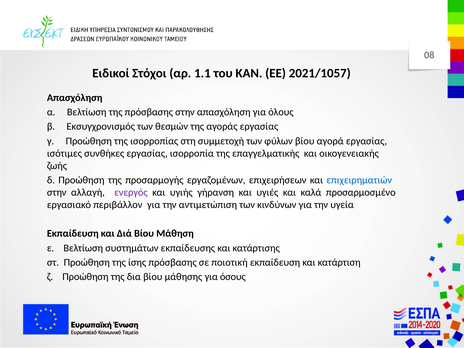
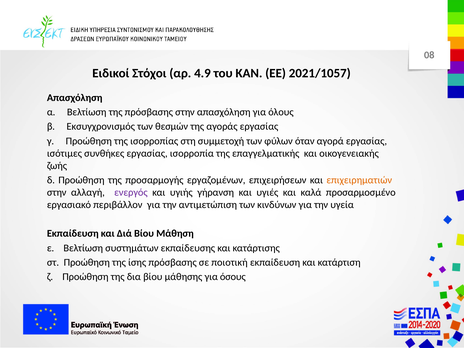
1.1: 1.1 -> 4.9
φύλων βίου: βίου -> όταν
επιχειρηματιών colour: blue -> orange
